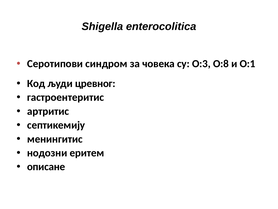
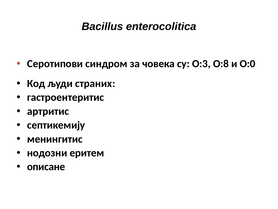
Shigella: Shigella -> Bacillus
О:1: О:1 -> О:0
цревног: цревног -> страних
